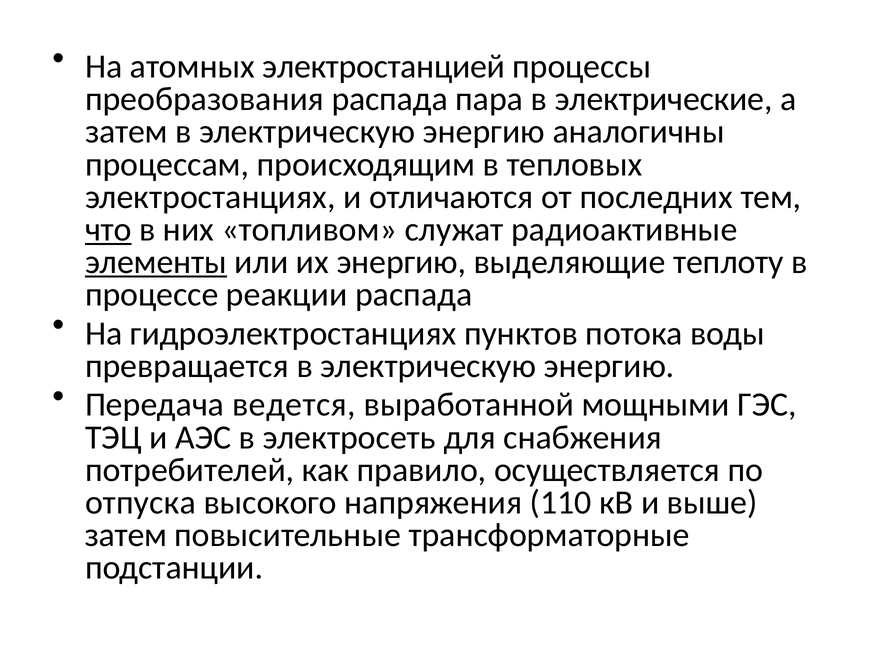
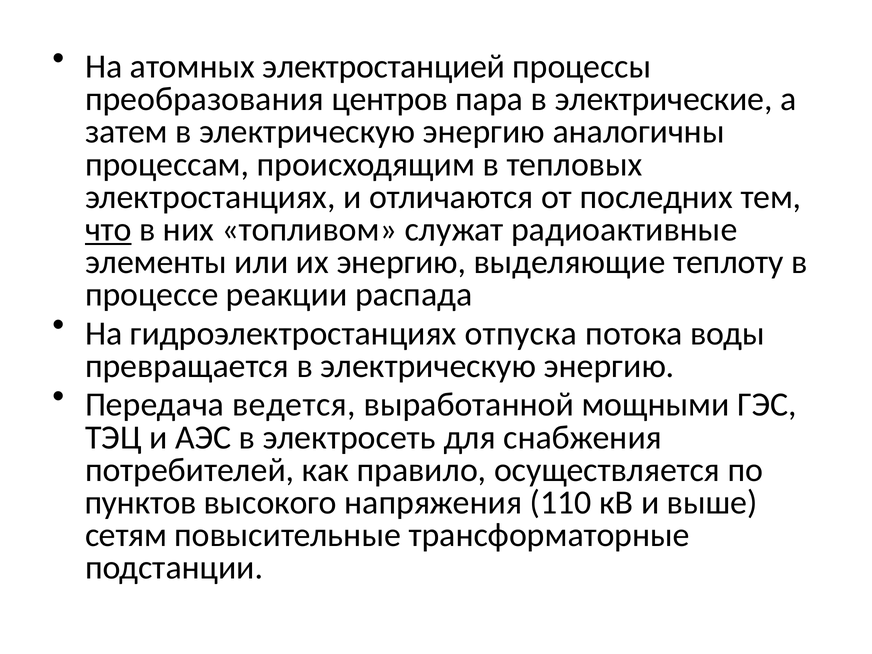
преобразования распада: распада -> центров
элементы underline: present -> none
пунктов: пунктов -> отпуска
отпуска: отпуска -> пунктов
затем at (126, 535): затем -> сетям
